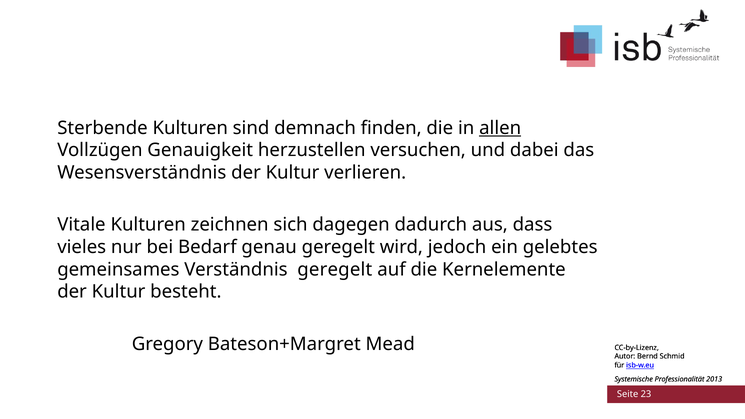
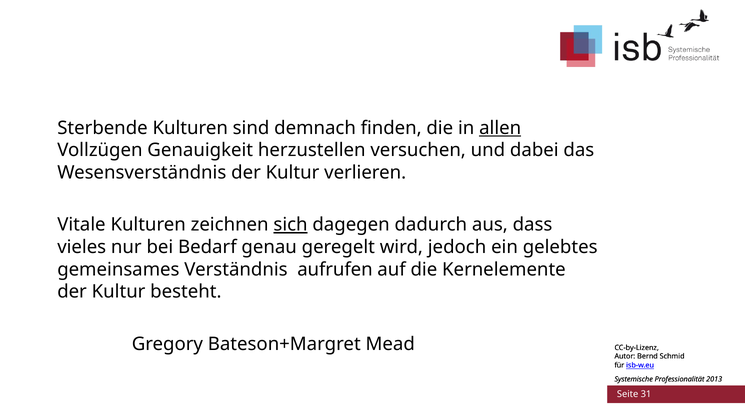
sich underline: none -> present
Verständnis geregelt: geregelt -> aufrufen
23: 23 -> 31
